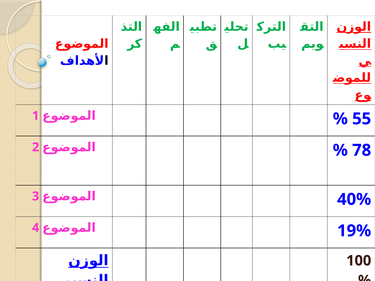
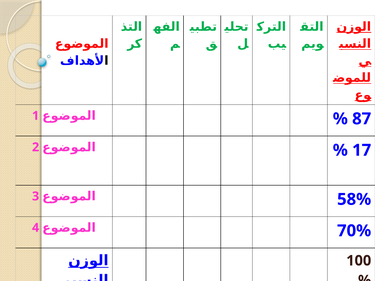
55: 55 -> 87
78: 78 -> 17
40%: 40% -> 58%
19%: 19% -> 70%
